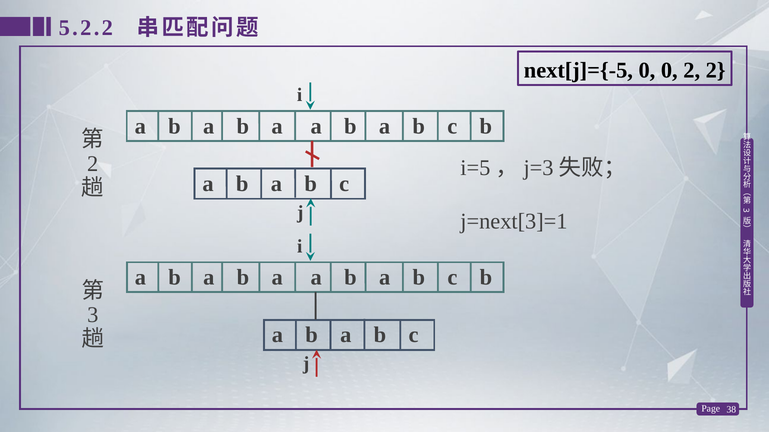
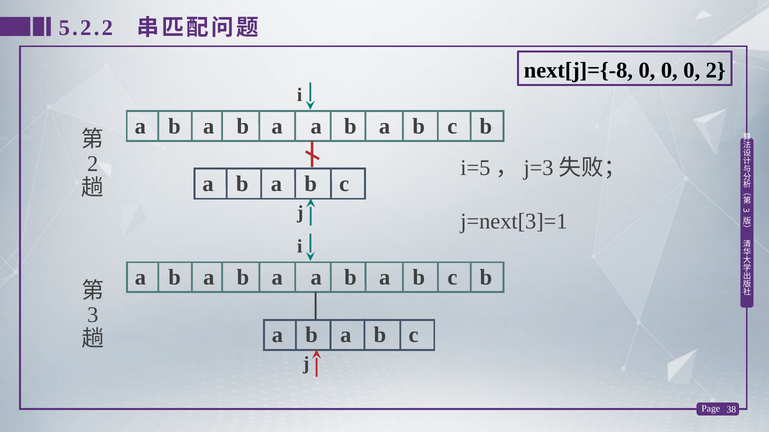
next[j]={-5: next[j]={-5 -> next[j]={-8
0 0 2: 2 -> 0
